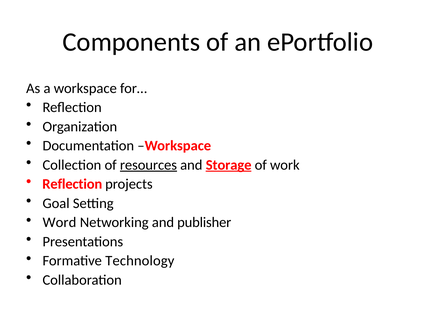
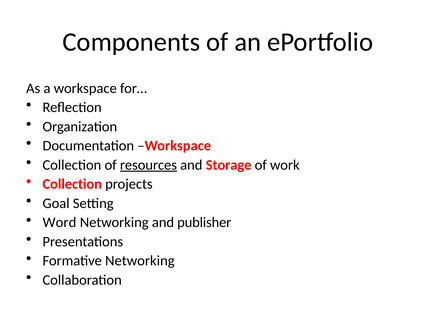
Storage underline: present -> none
Reflection at (72, 184): Reflection -> Collection
Formative Technology: Technology -> Networking
